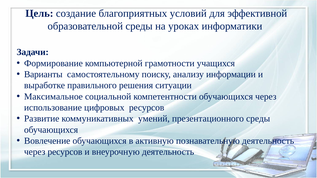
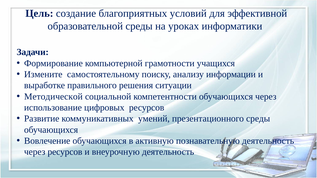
Варианты: Варианты -> Измените
Максимальное: Максимальное -> Методической
